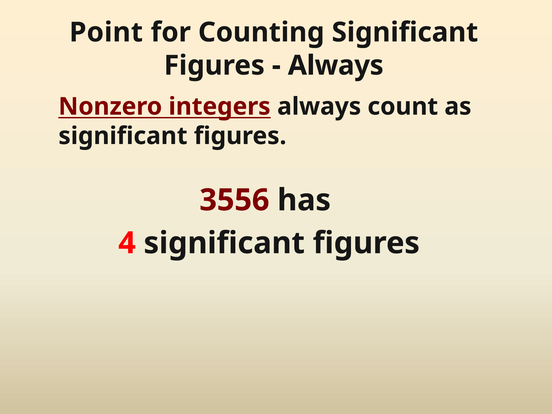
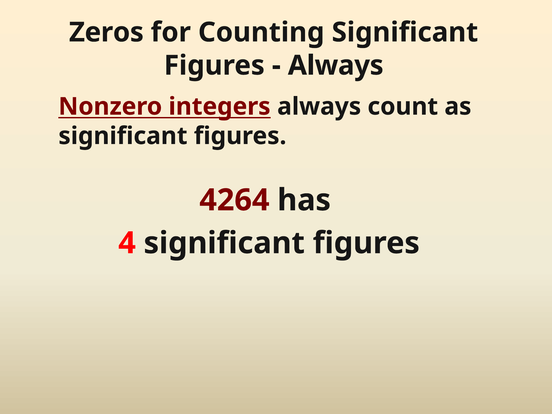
Point: Point -> Zeros
3556: 3556 -> 4264
